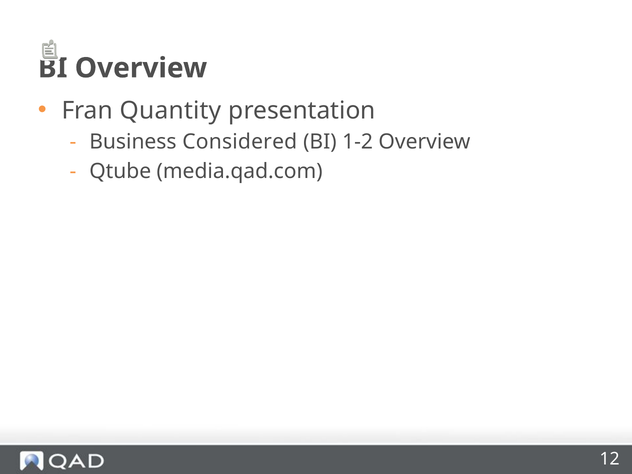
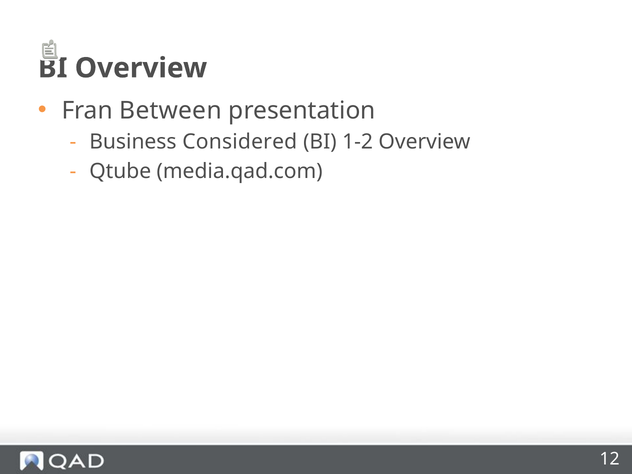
Quantity: Quantity -> Between
